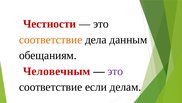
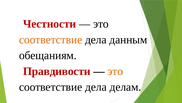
Человечным: Человечным -> Правдивости
это at (115, 71) colour: purple -> orange
если at (96, 87): если -> дела
